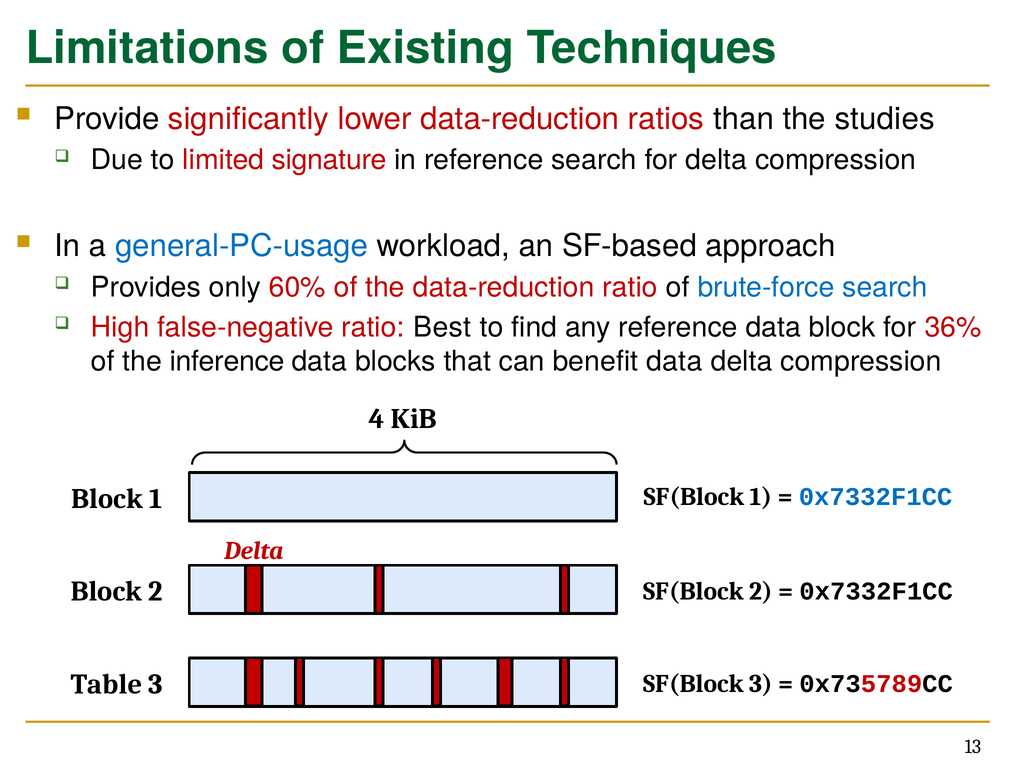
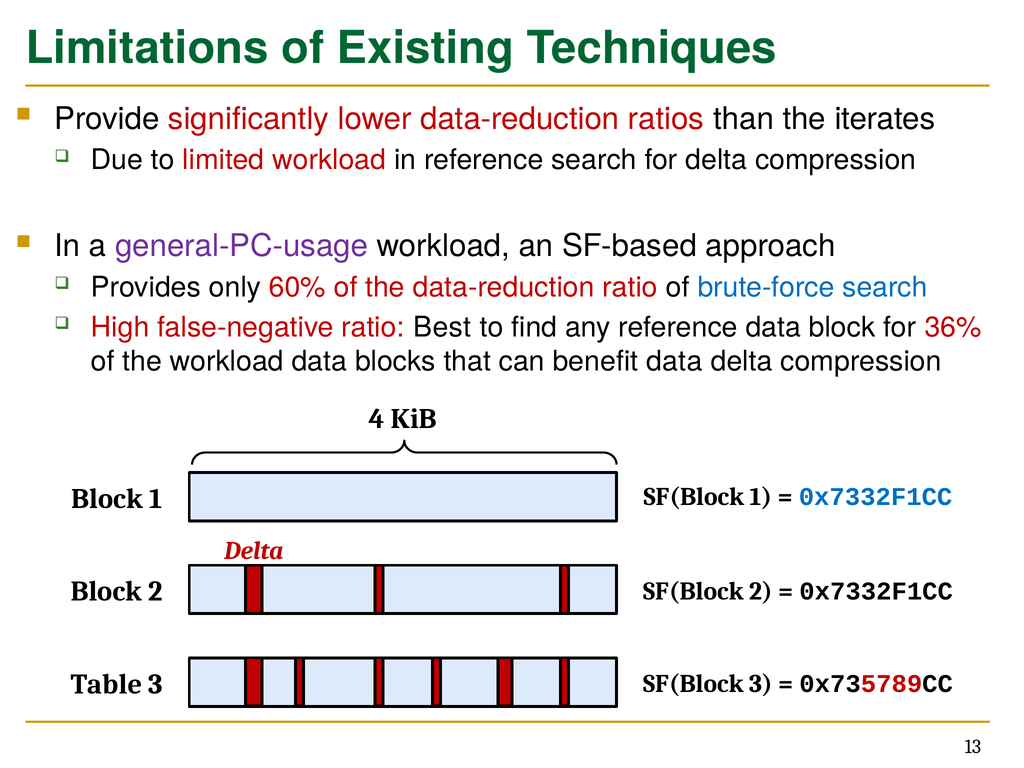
studies: studies -> iterates
limited signature: signature -> workload
general-PC-usage colour: blue -> purple
the inference: inference -> workload
